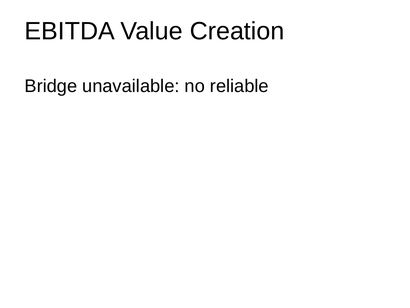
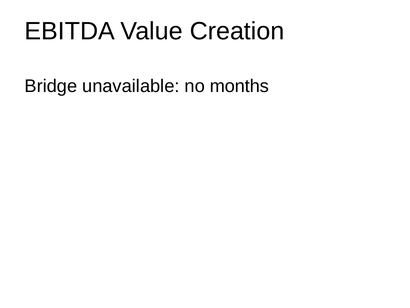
reliable: reliable -> months
